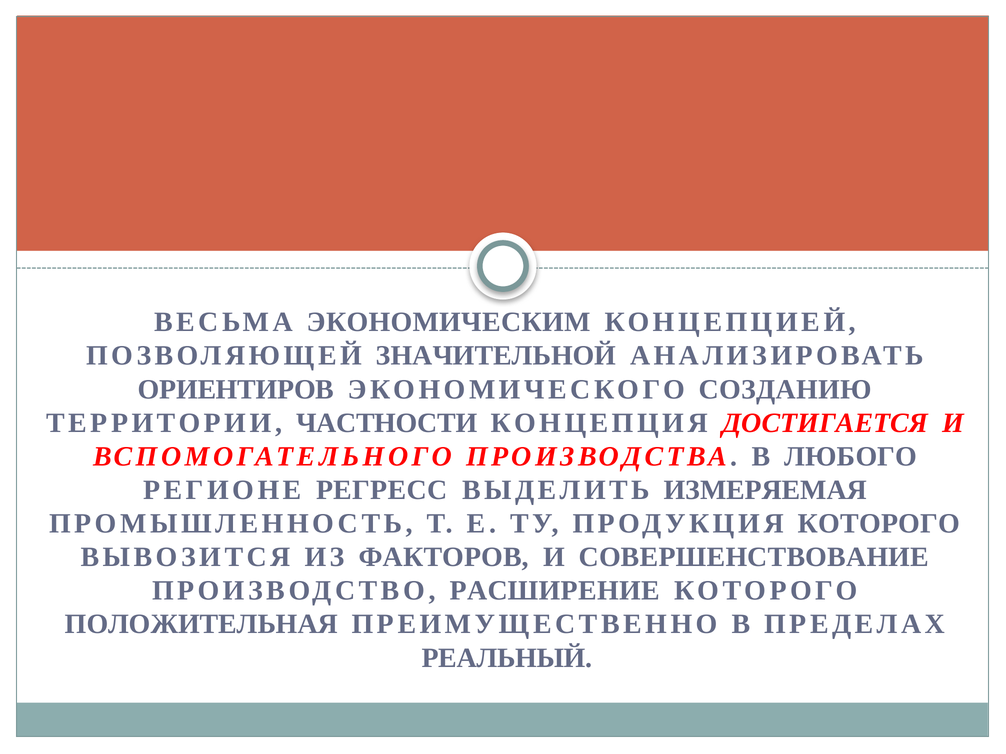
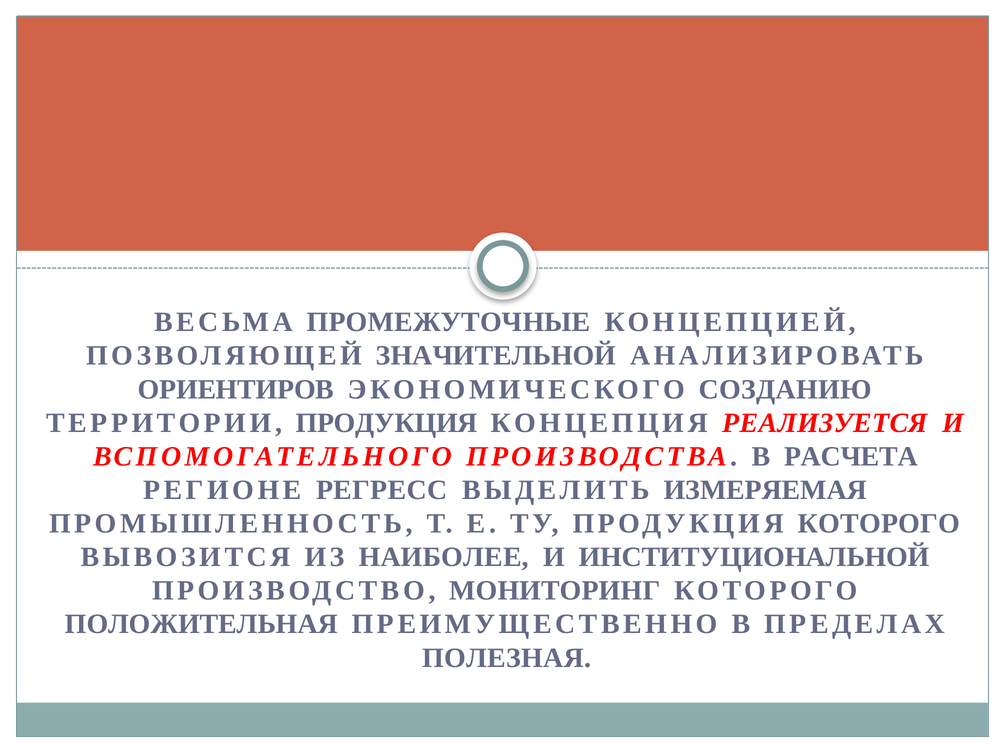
ЭКОНОМИЧЕСКИМ: ЭКОНОМИЧЕСКИМ -> ПРОМЕЖУТОЧНЫЕ
ТЕРРИТОРИИ ЧАСТНОСТИ: ЧАСТНОСТИ -> ПРОДУКЦИЯ
ДОСТИГАЕТСЯ: ДОСТИГАЕТСЯ -> РЕАЛИЗУЕТСЯ
ЛЮБОГО: ЛЮБОГО -> РАСЧЕТА
ФАКТОРОВ: ФАКТОРОВ -> НАИБОЛЕЕ
СОВЕРШЕНСТВОВАНИЕ: СОВЕРШЕНСТВОВАНИЕ -> ИНСТИТУЦИОНАЛЬНОЙ
РАСШИРЕНИЕ: РАСШИРЕНИЕ -> МОНИТОРИНГ
РЕАЛЬНЫЙ: РЕАЛЬНЫЙ -> ПОЛЕЗНАЯ
